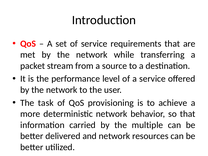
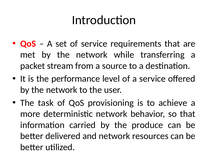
multiple: multiple -> produce
